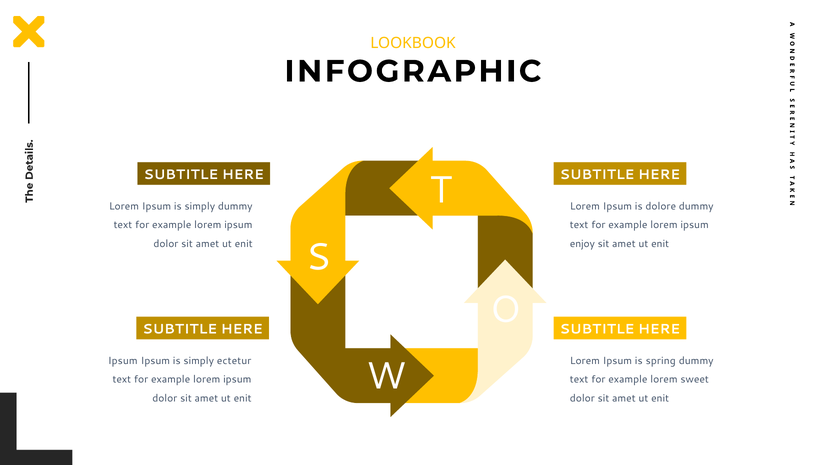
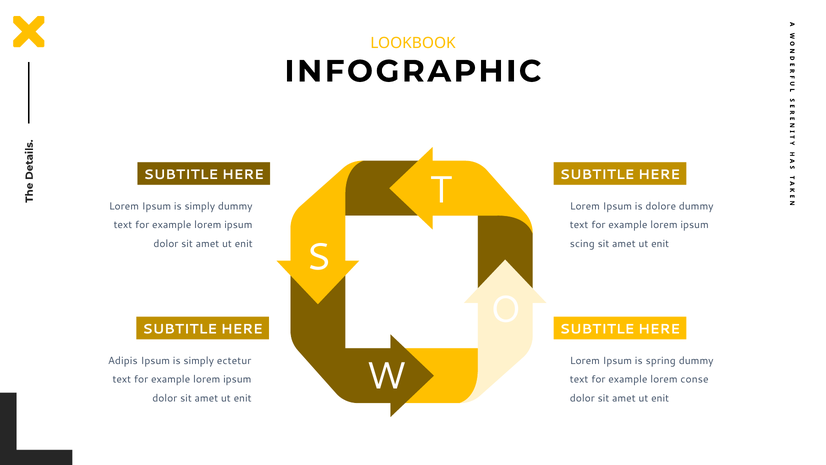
enjoy: enjoy -> scing
Ipsum at (123, 361): Ipsum -> Adipis
sweet: sweet -> conse
